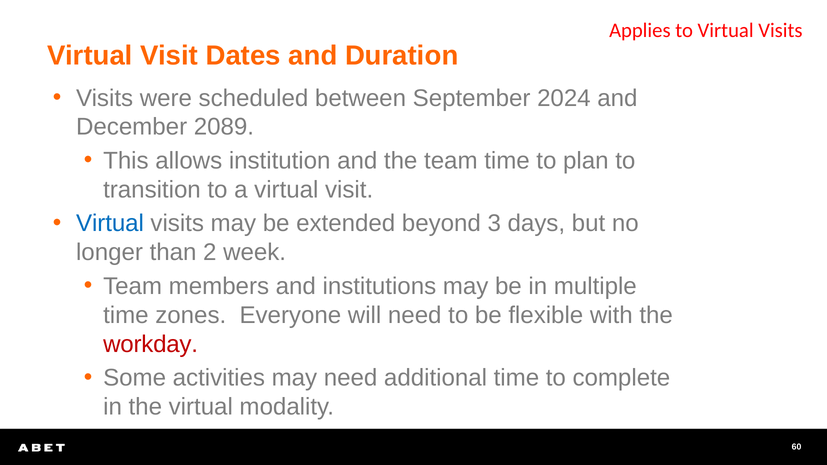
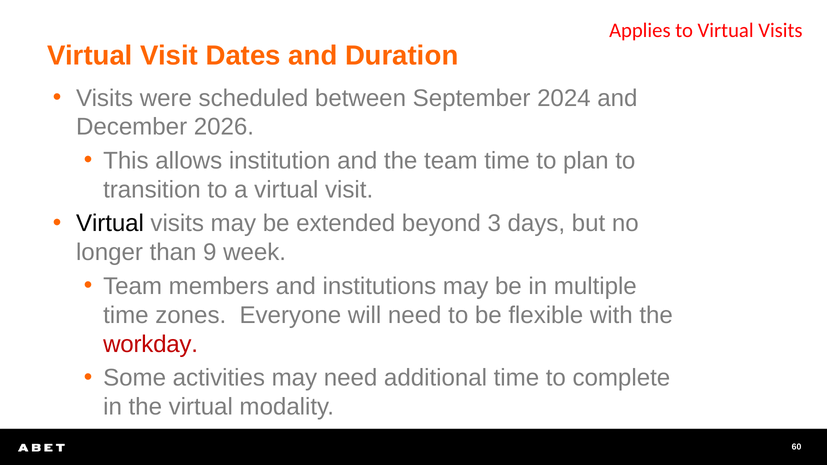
2089: 2089 -> 2026
Virtual at (110, 224) colour: blue -> black
2: 2 -> 9
